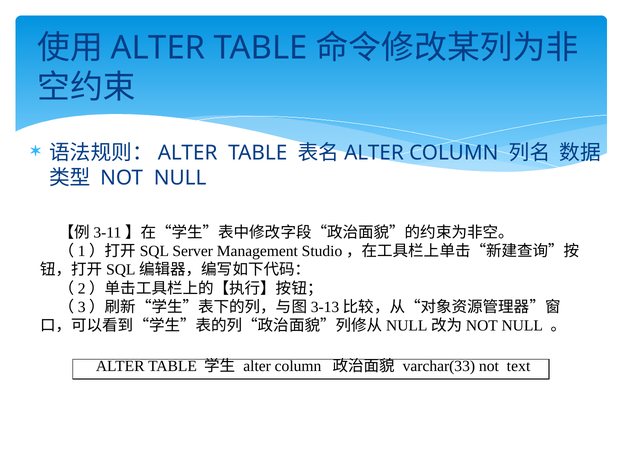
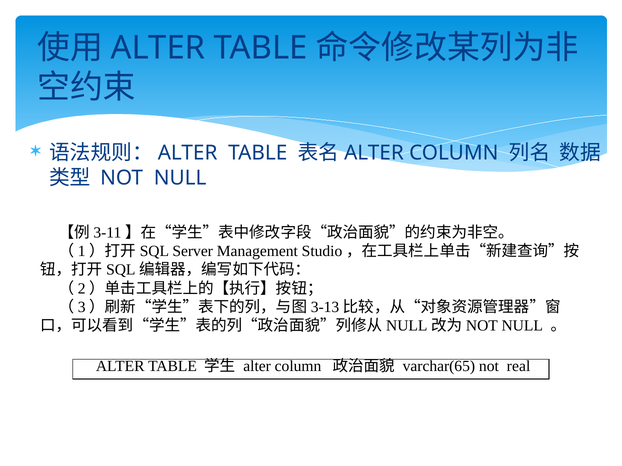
varchar(33: varchar(33 -> varchar(65
text: text -> real
